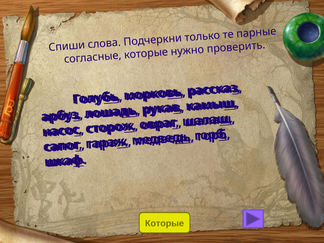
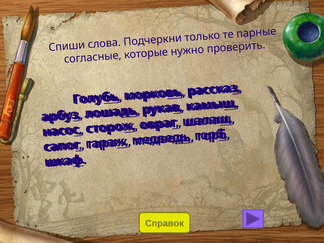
Которые at (164, 223): Которые -> Справок
